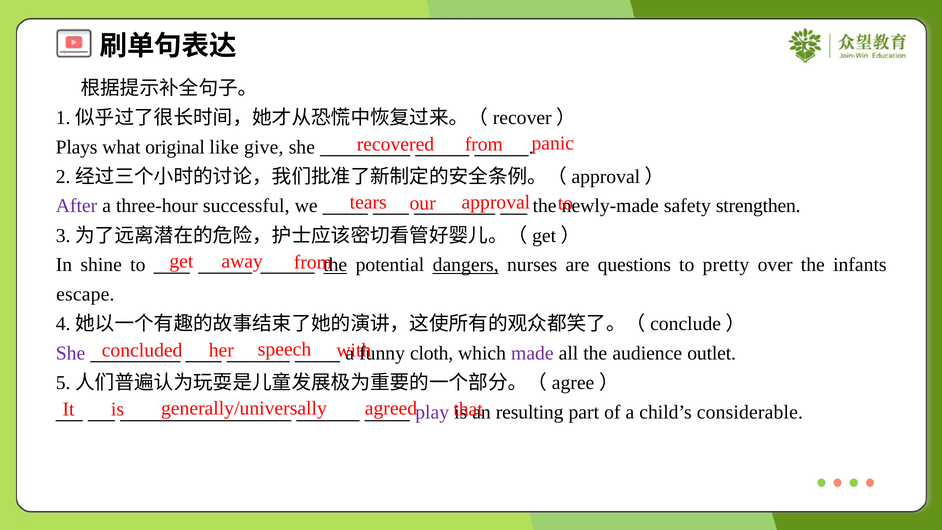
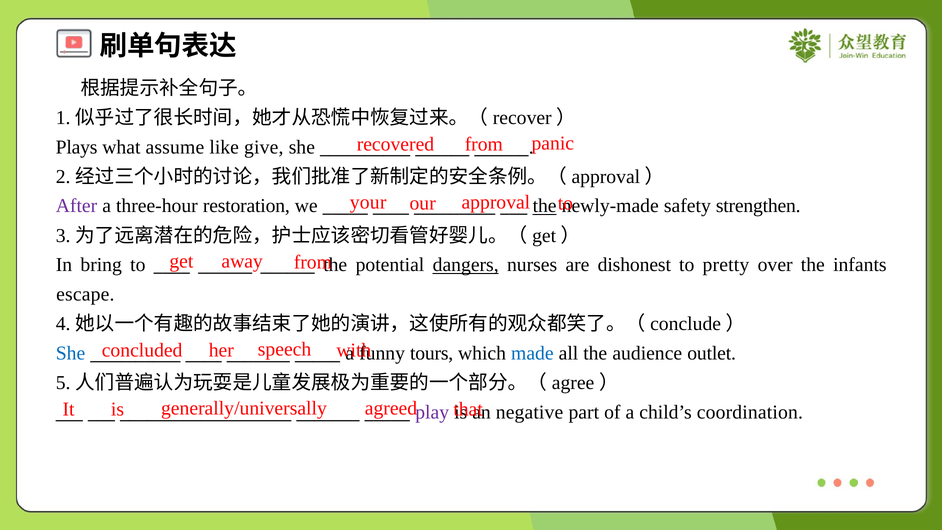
original: original -> assume
tears: tears -> your
successful: successful -> restoration
the at (545, 206) underline: none -> present
shine: shine -> bring
the at (335, 265) underline: present -> none
questions: questions -> dishonest
She at (71, 353) colour: purple -> blue
cloth: cloth -> tours
made colour: purple -> blue
resulting: resulting -> negative
considerable: considerable -> coordination
